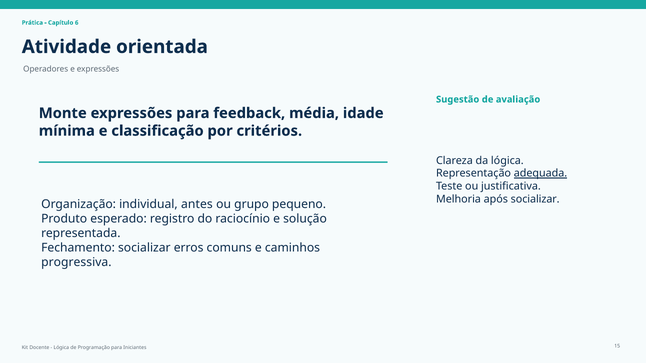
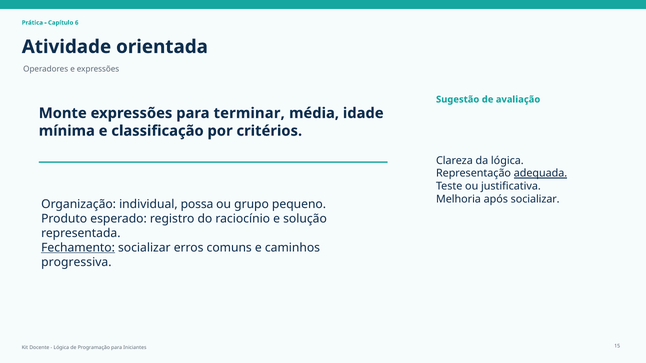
feedback: feedback -> terminar
antes: antes -> possa
Fechamento underline: none -> present
